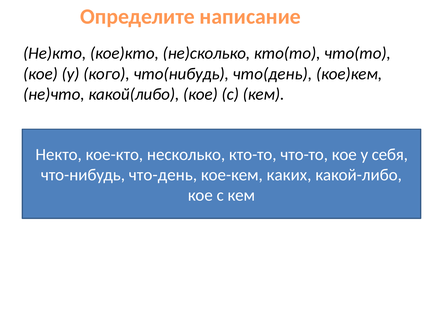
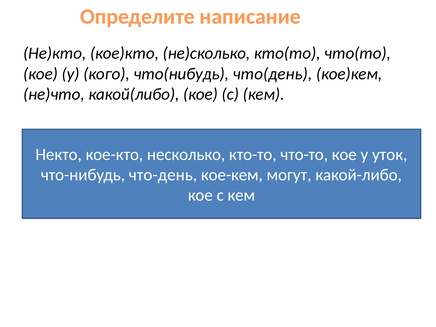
себя: себя -> уток
каких: каких -> могут
